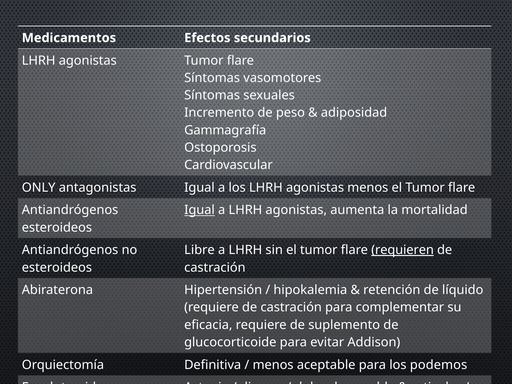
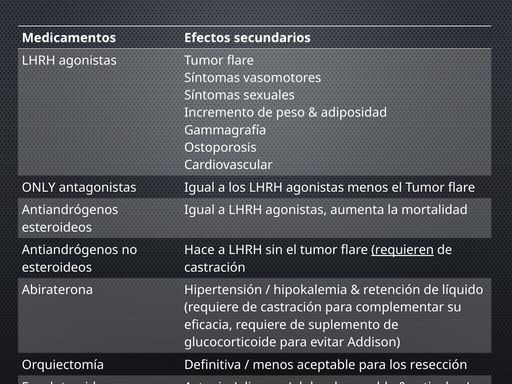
Igual at (199, 210) underline: present -> none
Libre: Libre -> Hace
podemos: podemos -> resección
